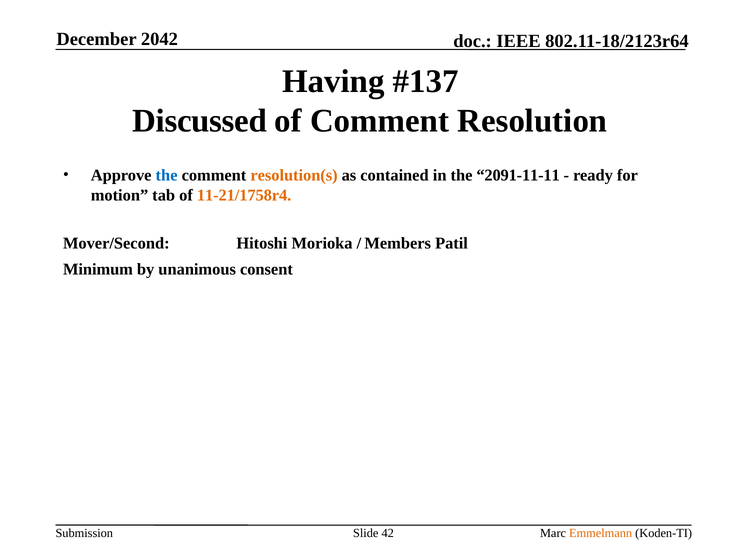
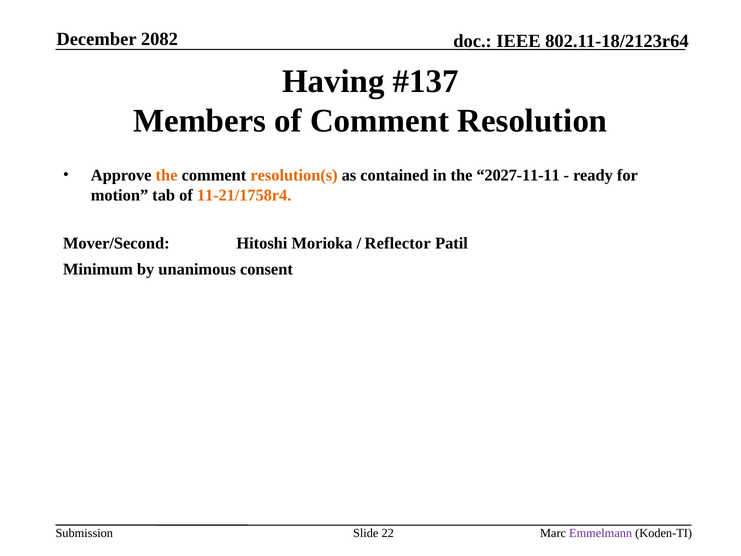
2042: 2042 -> 2082
Discussed: Discussed -> Members
the at (167, 175) colour: blue -> orange
2091-11-11: 2091-11-11 -> 2027-11-11
Members: Members -> Reflector
42: 42 -> 22
Emmelmann colour: orange -> purple
